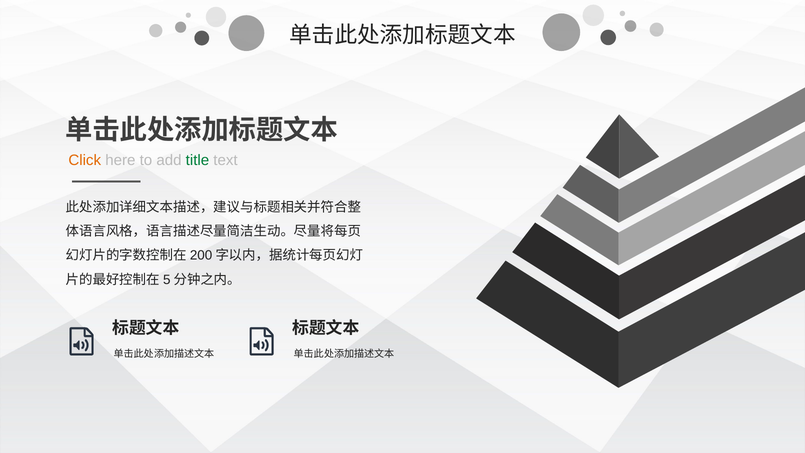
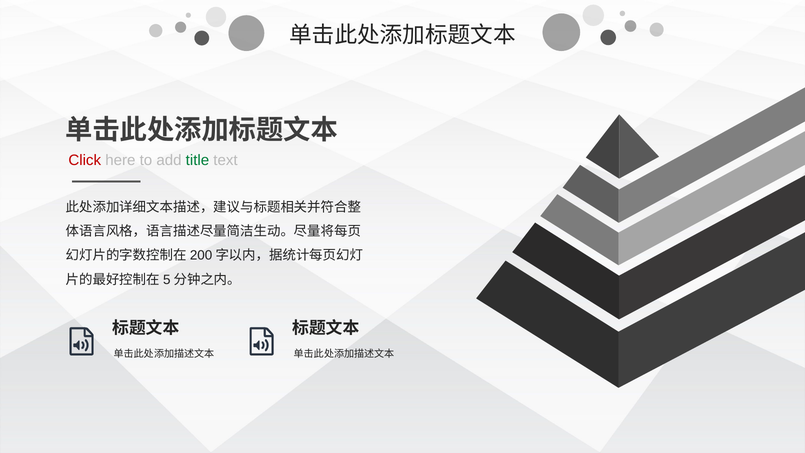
Click colour: orange -> red
